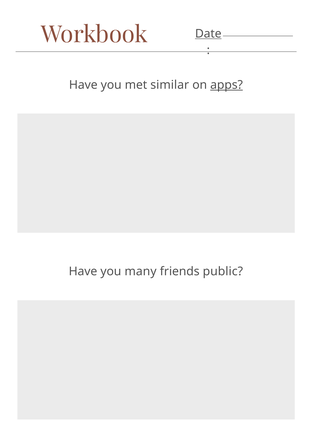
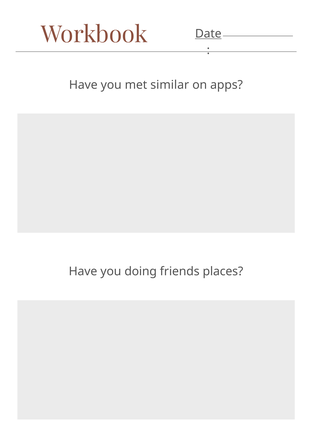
apps underline: present -> none
many: many -> doing
public: public -> places
